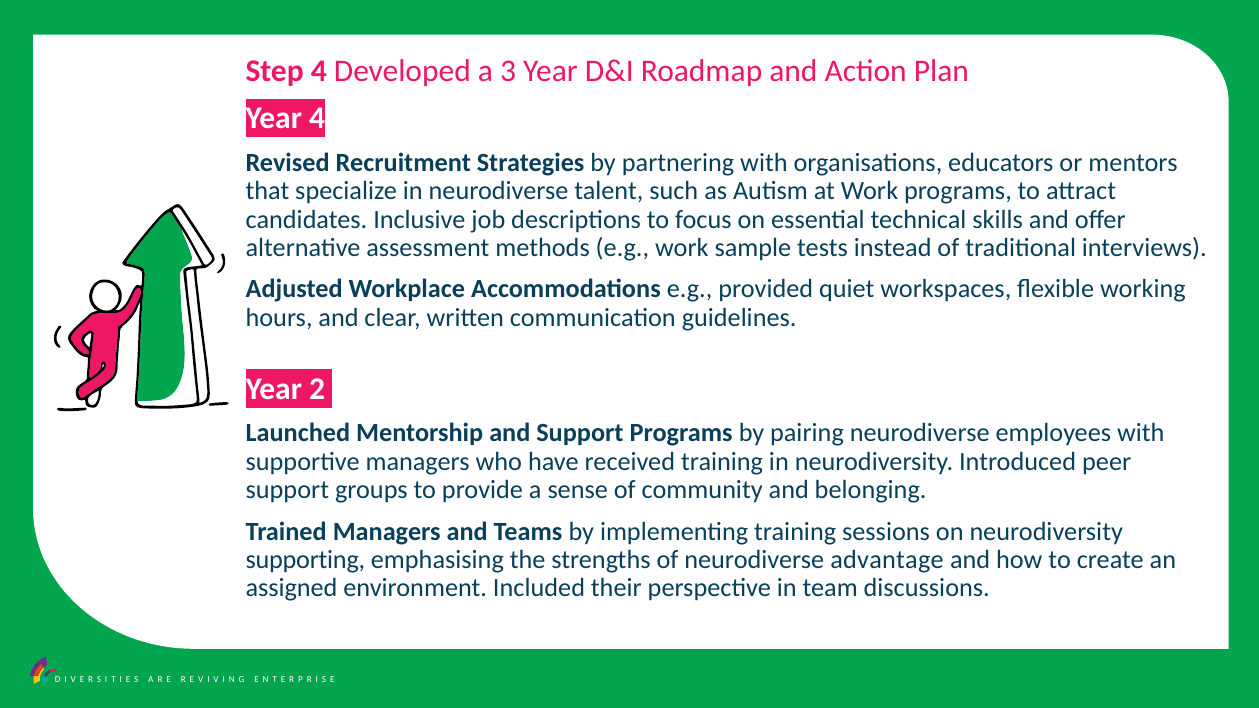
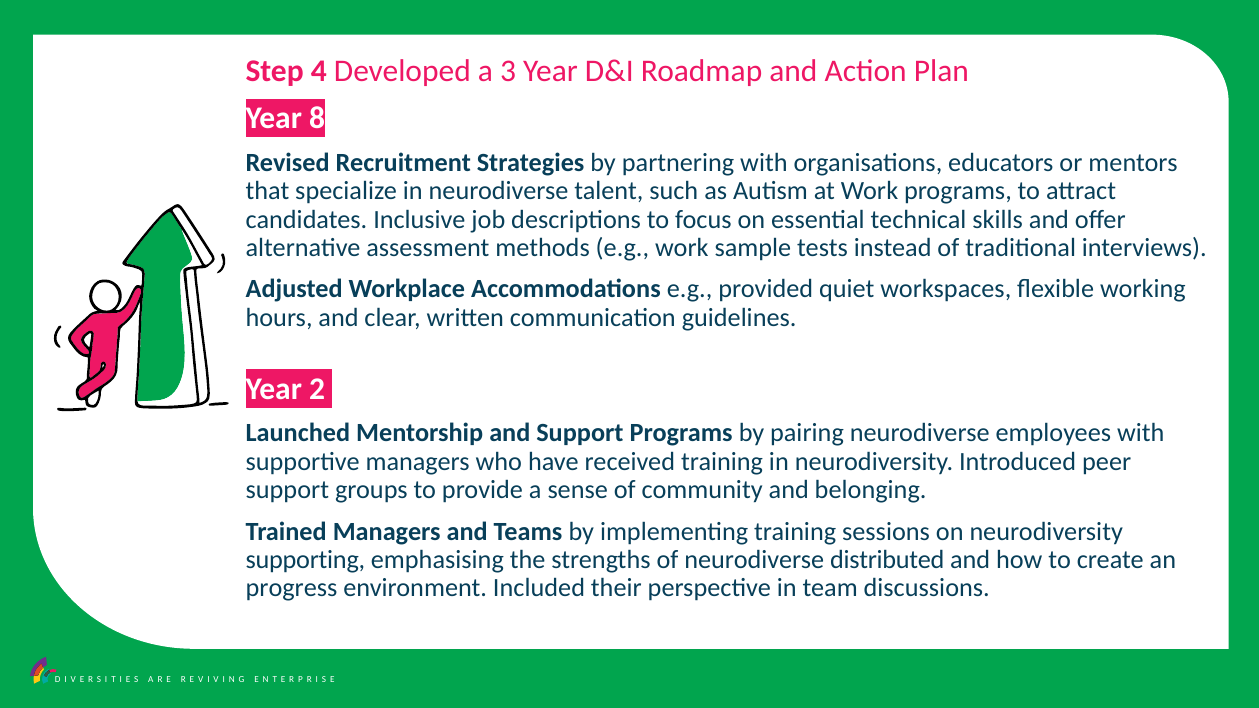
Year 4: 4 -> 8
advantage: advantage -> distributed
assigned: assigned -> progress
